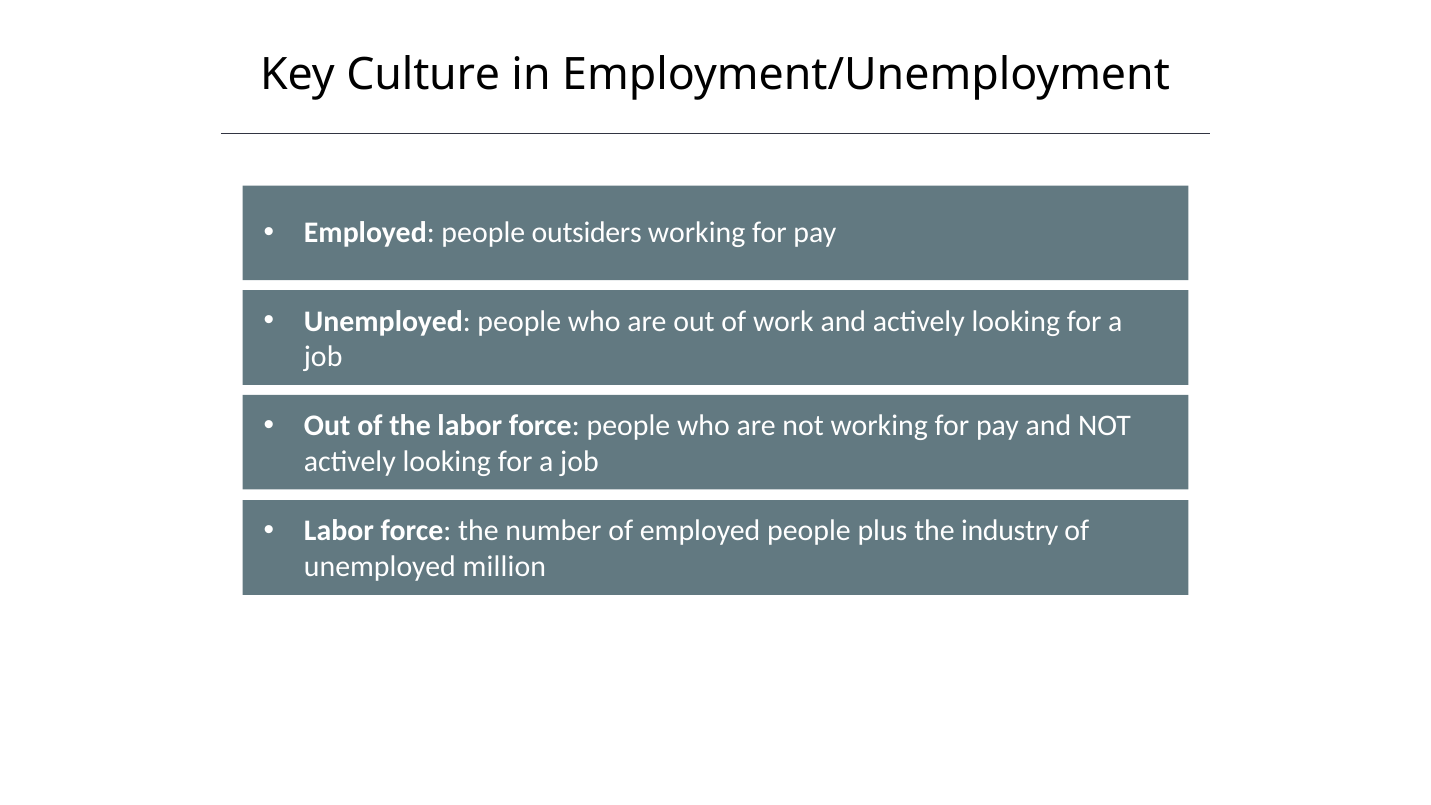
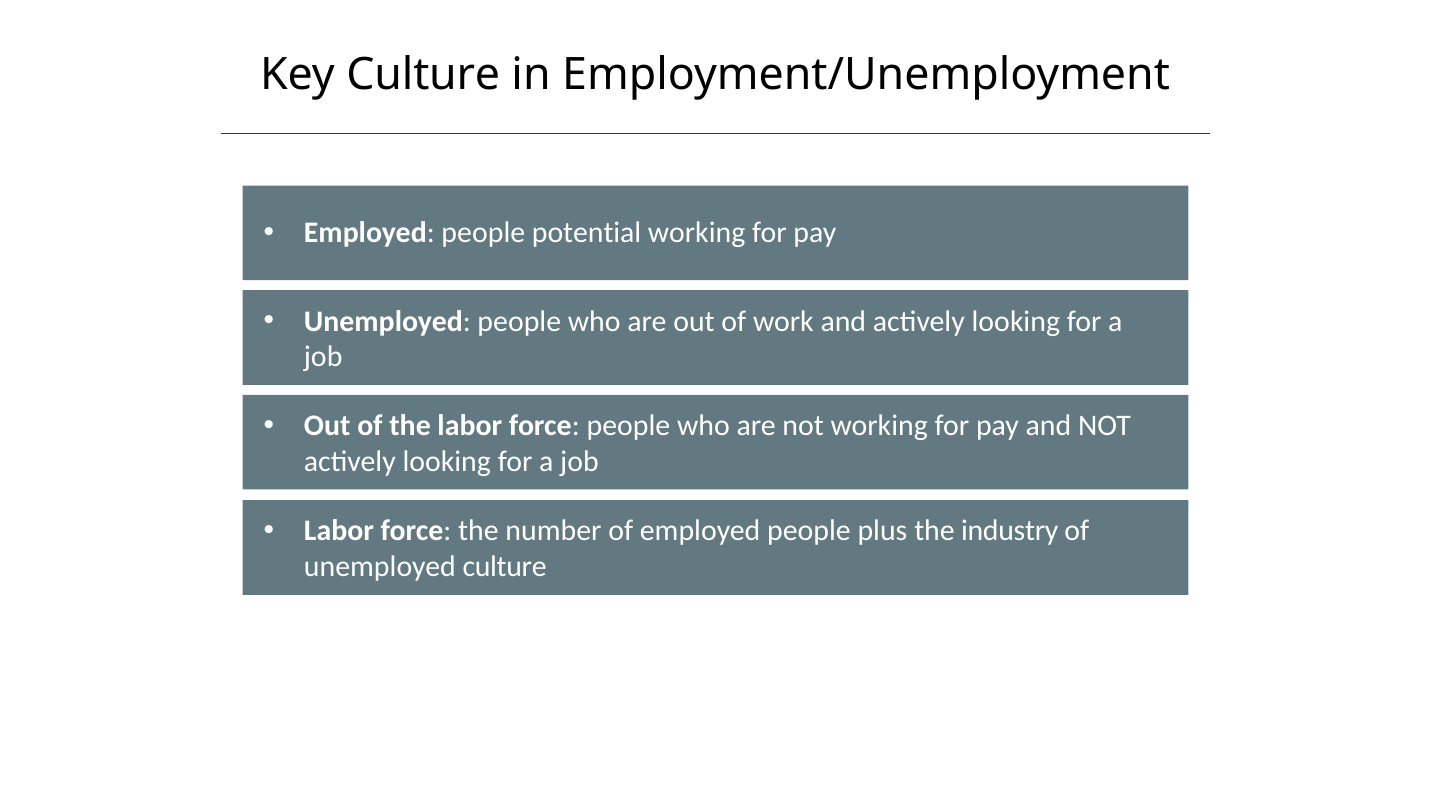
outsiders: outsiders -> potential
unemployed million: million -> culture
